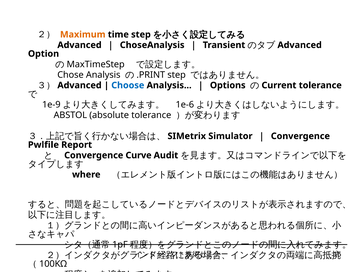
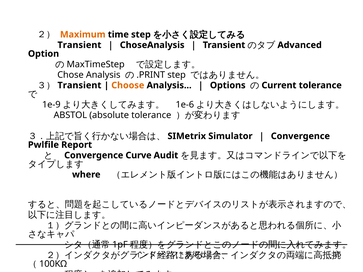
Advanced at (79, 45): Advanced -> Transient
Advanced at (79, 85): Advanced -> Transient
Choose colour: blue -> orange
